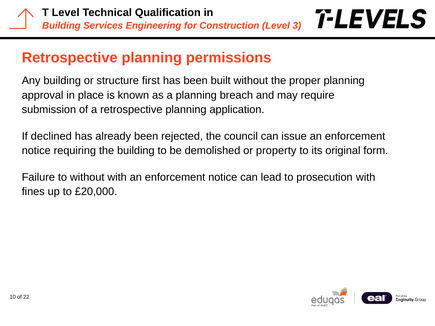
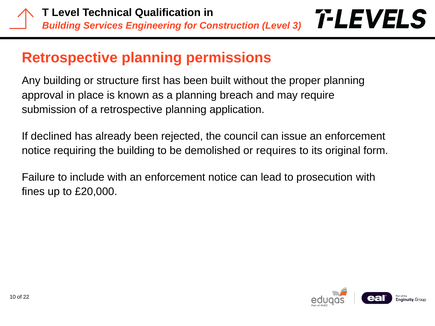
property: property -> requires
to without: without -> include
